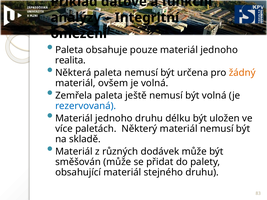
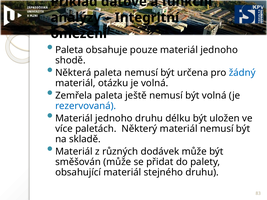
realita: realita -> shodě
žádný colour: orange -> blue
ovšem: ovšem -> otázku
